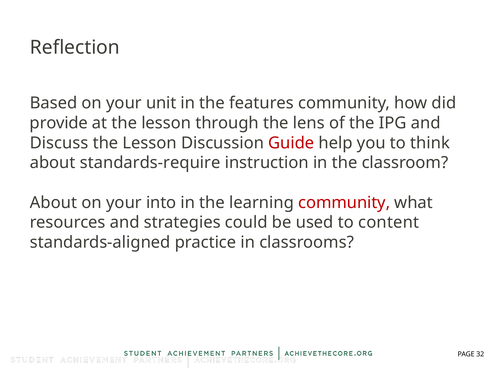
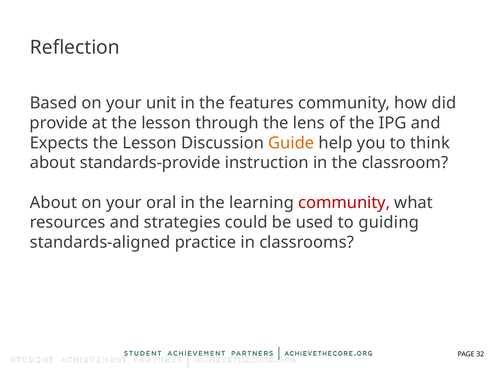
Discuss: Discuss -> Expects
Guide colour: red -> orange
standards-require: standards-require -> standards-provide
into: into -> oral
content: content -> guiding
